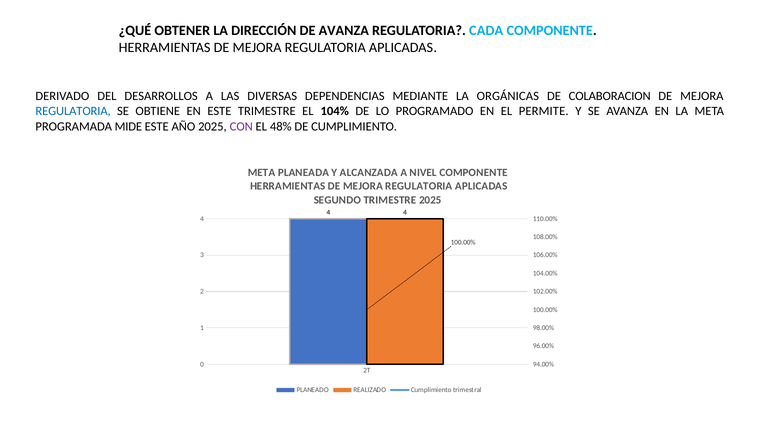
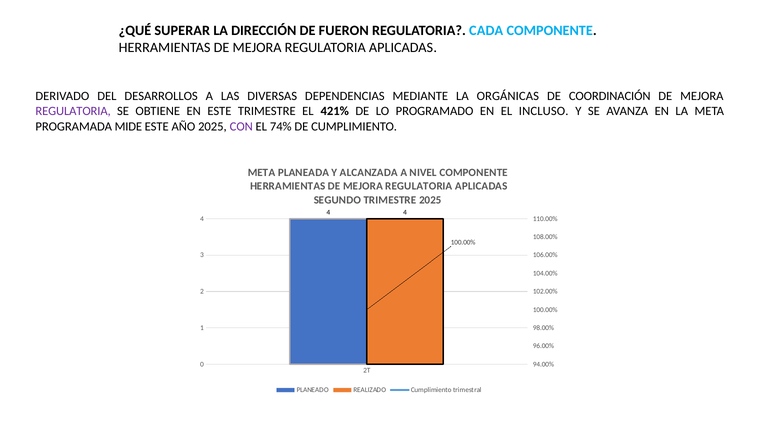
OBTENER: OBTENER -> SUPERAR
DE AVANZA: AVANZA -> FUERON
COLABORACION: COLABORACION -> COORDINACIÓN
REGULATORIA at (73, 111) colour: blue -> purple
104%: 104% -> 421%
PERMITE: PERMITE -> INCLUSO
48%: 48% -> 74%
